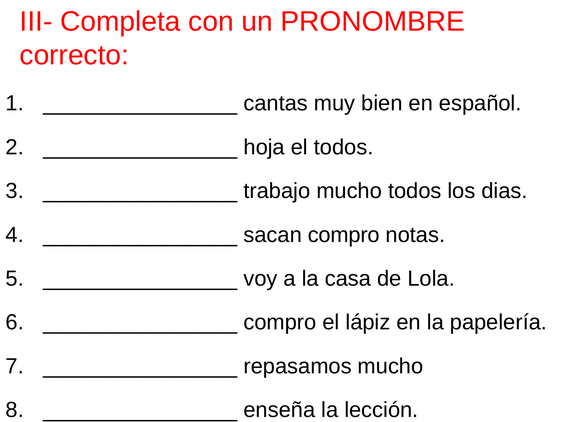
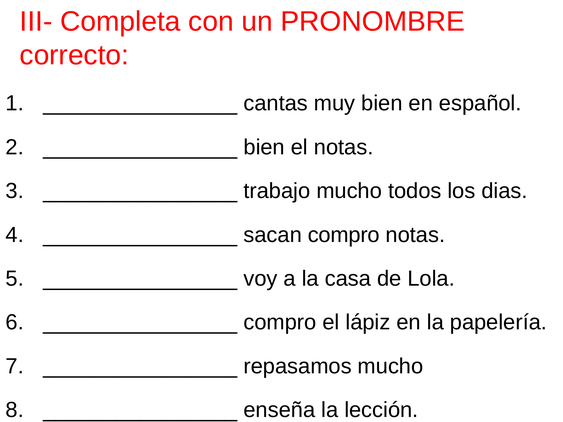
hoja at (264, 147): hoja -> bien
el todos: todos -> notas
